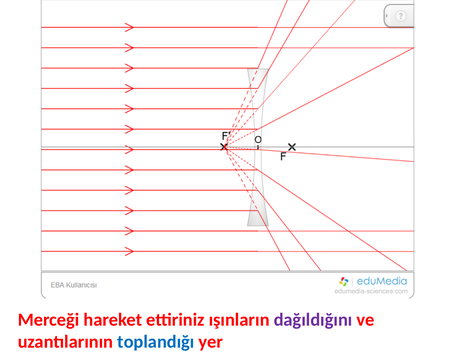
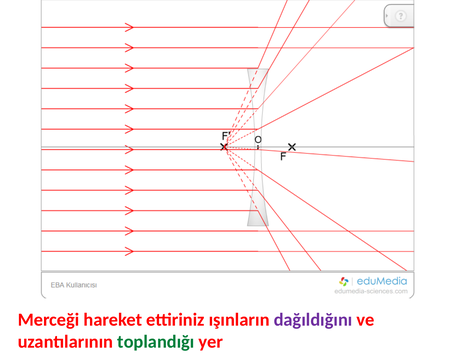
toplandığı colour: blue -> green
